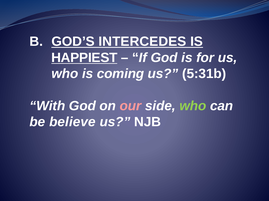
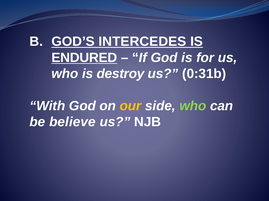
HAPPIEST: HAPPIEST -> ENDURED
coming: coming -> destroy
5:31b: 5:31b -> 0:31b
our colour: pink -> yellow
